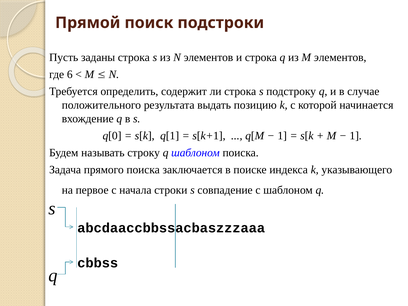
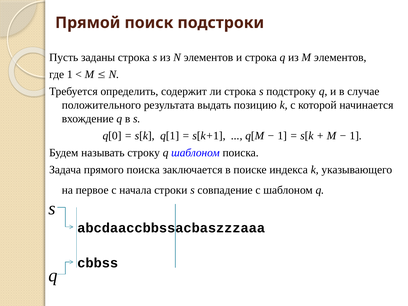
где 6: 6 -> 1
